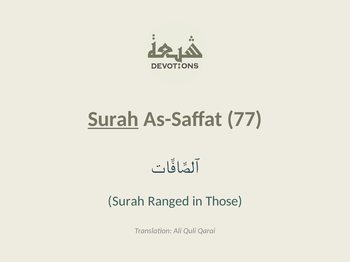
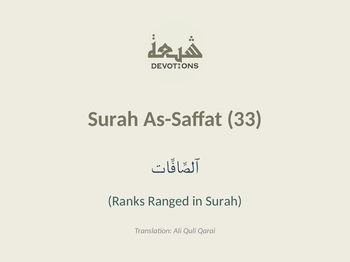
Surah at (113, 119) underline: present -> none
77: 77 -> 33
Surah at (126, 202): Surah -> Ranks
in Those: Those -> Surah
